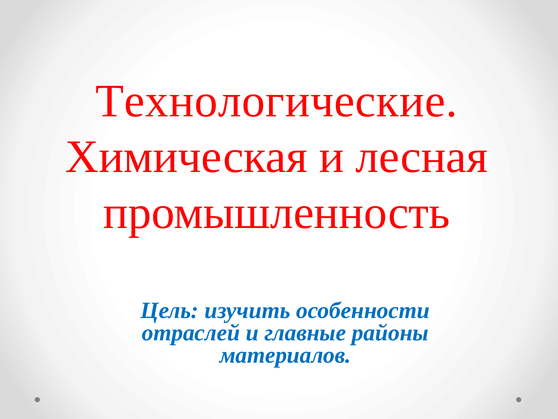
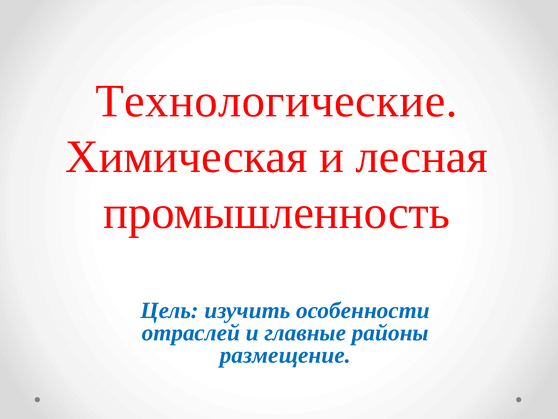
материалов: материалов -> размещение
